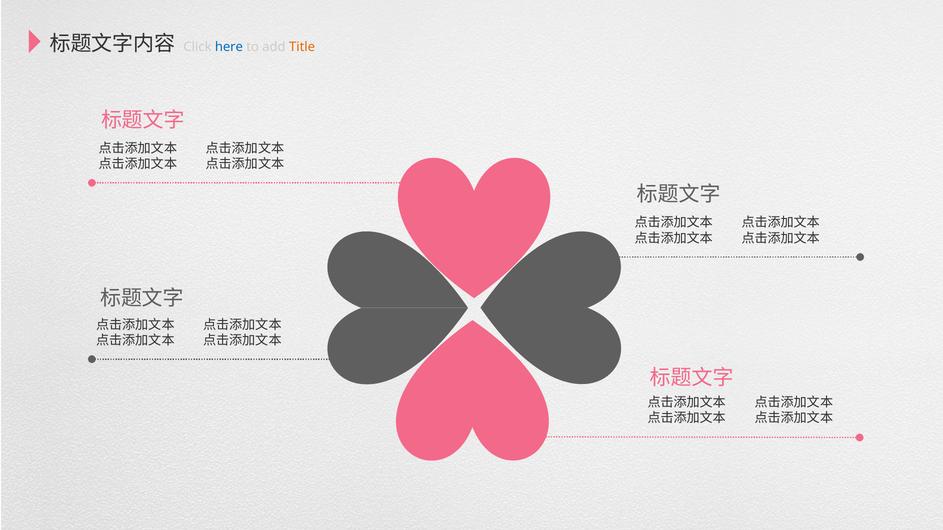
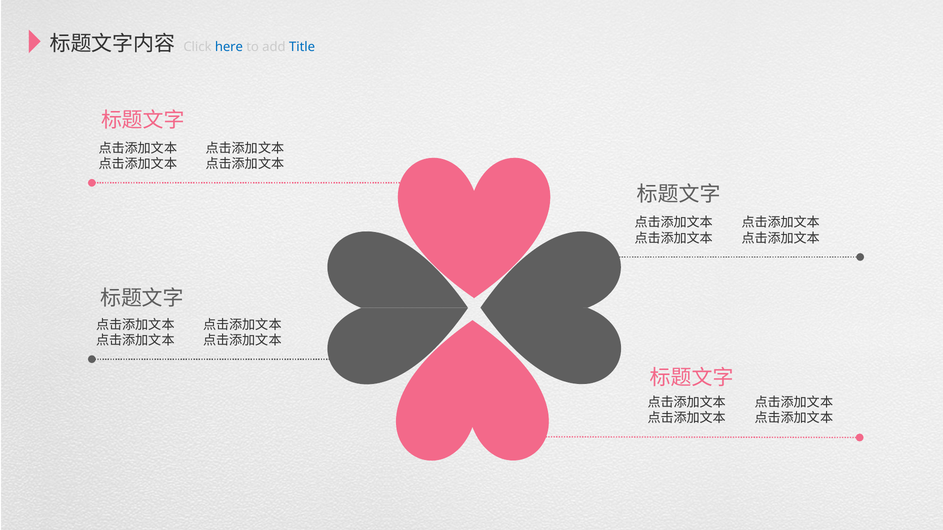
Title colour: orange -> blue
